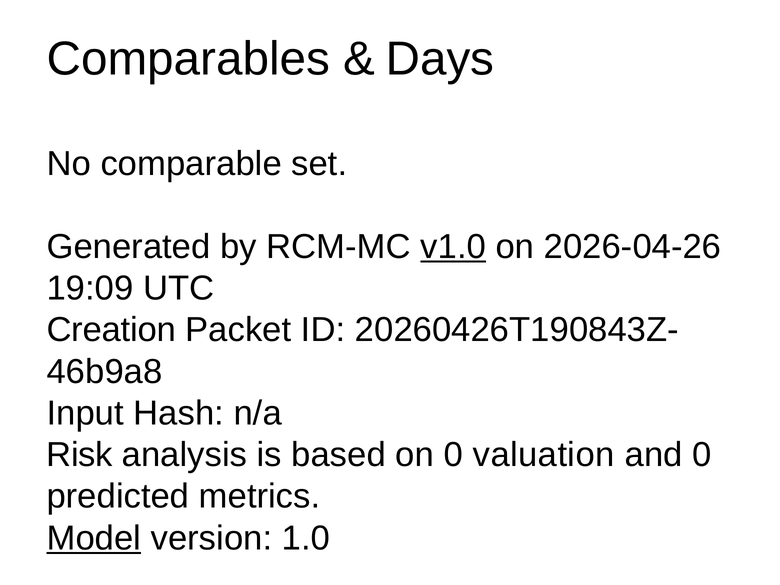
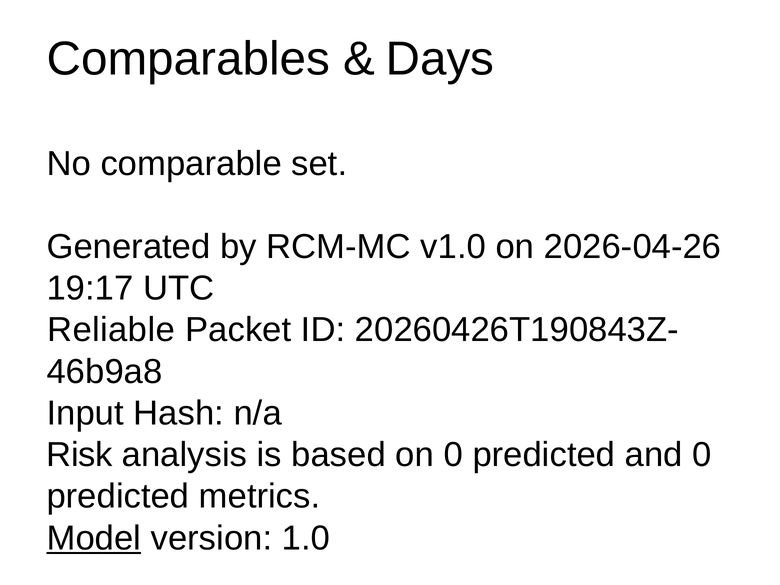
v1.0 underline: present -> none
19:09: 19:09 -> 19:17
Creation: Creation -> Reliable
on 0 valuation: valuation -> predicted
